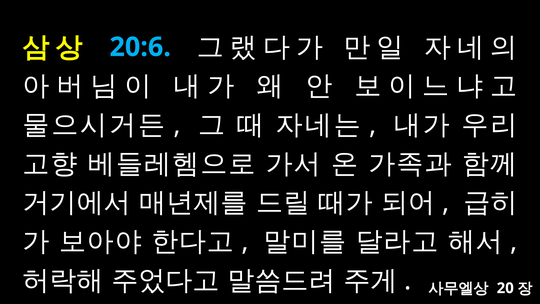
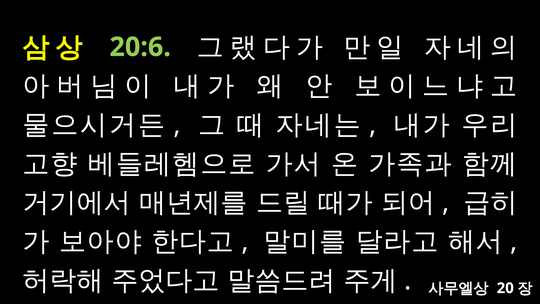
20:6 colour: light blue -> light green
